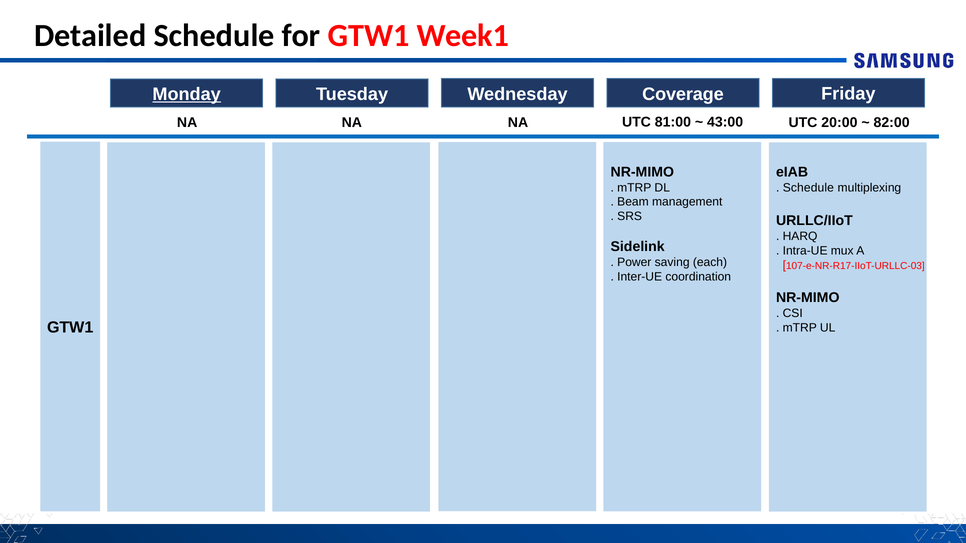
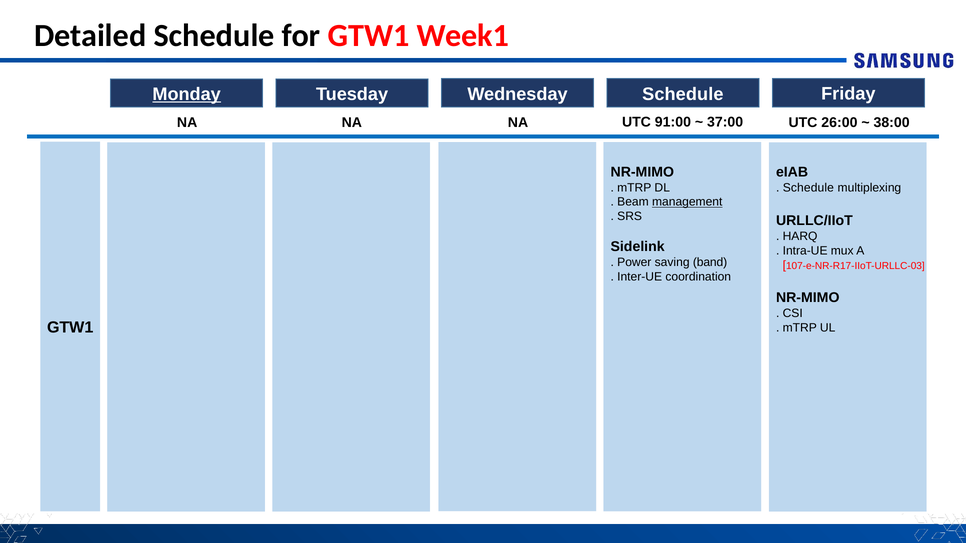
Wednesday Coverage: Coverage -> Schedule
81:00: 81:00 -> 91:00
43:00: 43:00 -> 37:00
20:00: 20:00 -> 26:00
82:00: 82:00 -> 38:00
management underline: none -> present
each: each -> band
